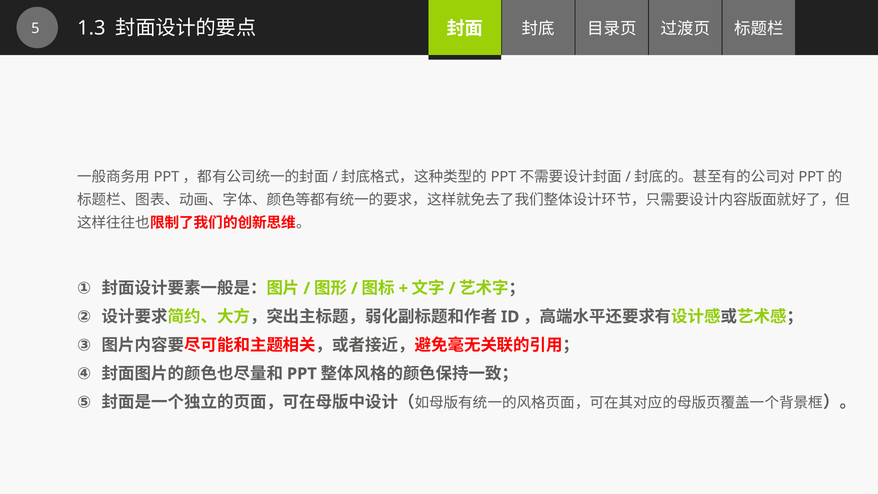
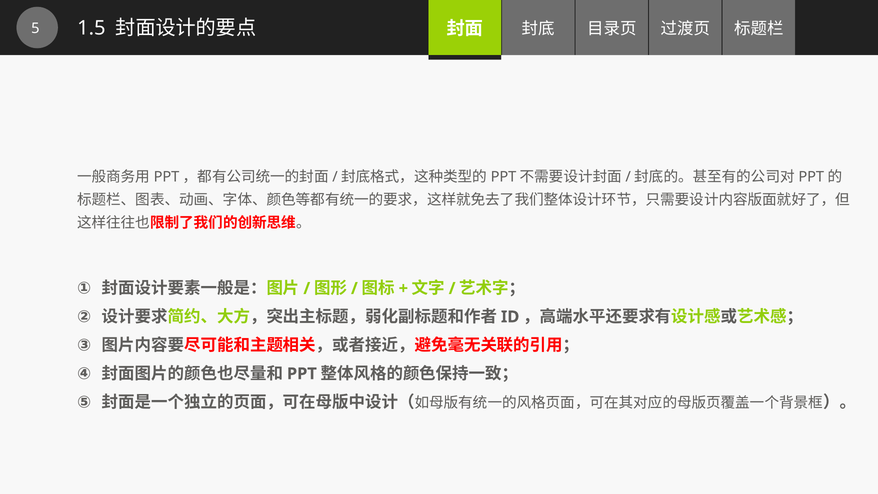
1.3: 1.3 -> 1.5
